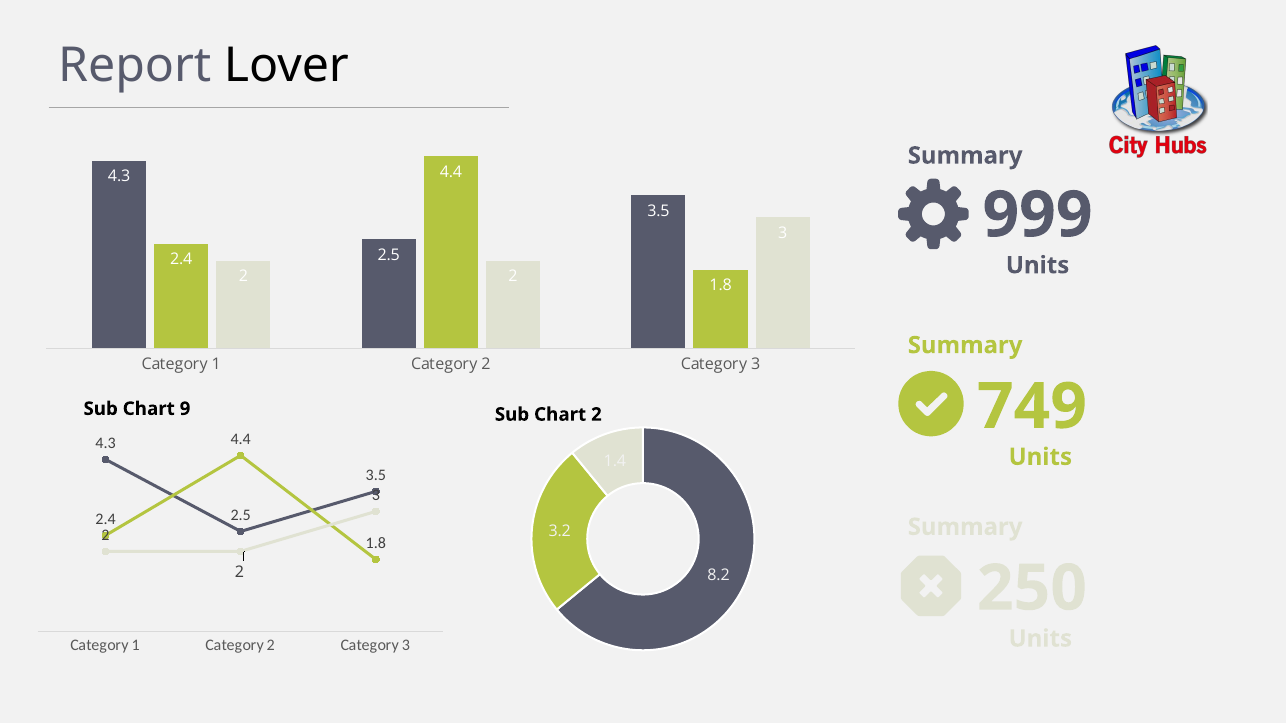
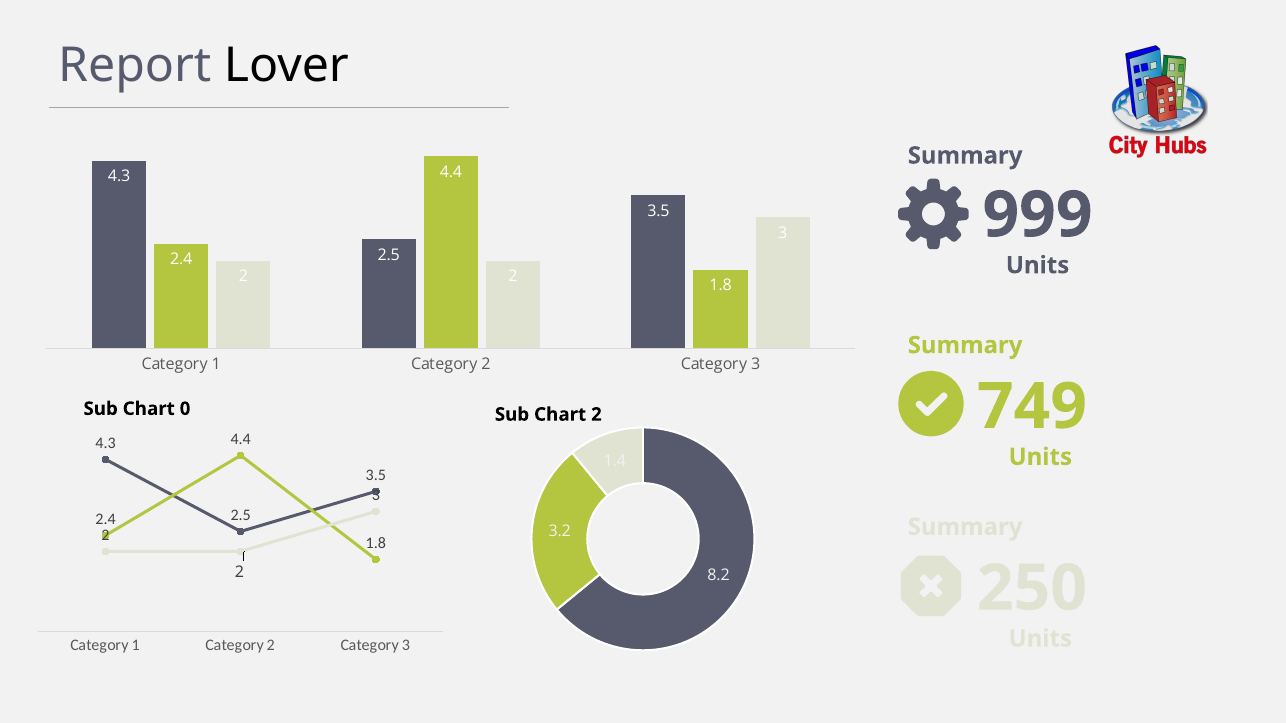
9: 9 -> 0
